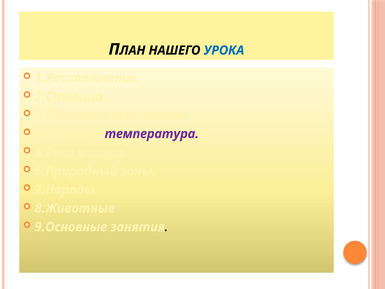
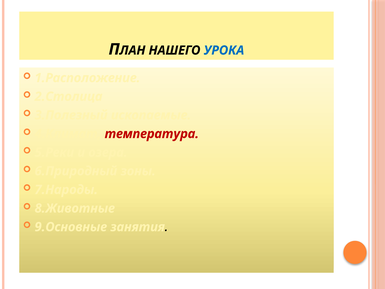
температура colour: purple -> red
